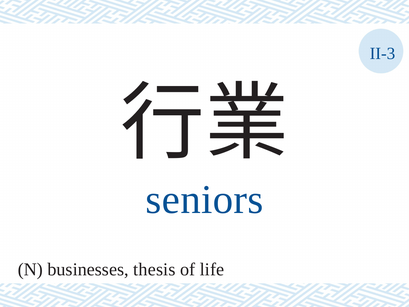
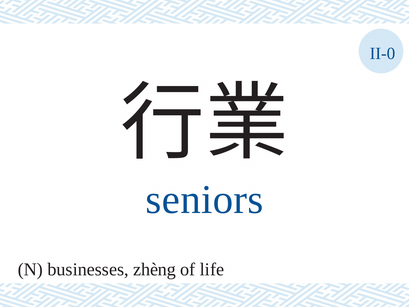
II-3: II-3 -> II-0
thesis: thesis -> zhèng
